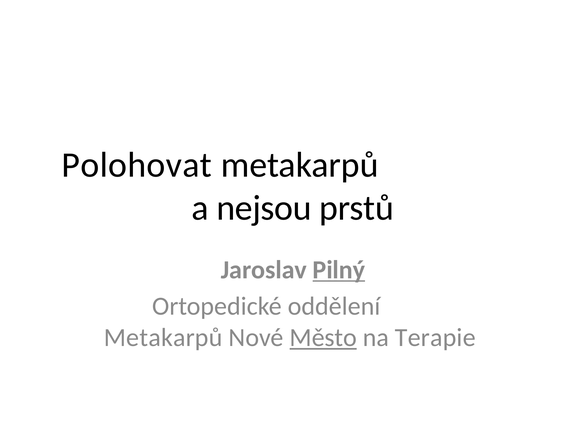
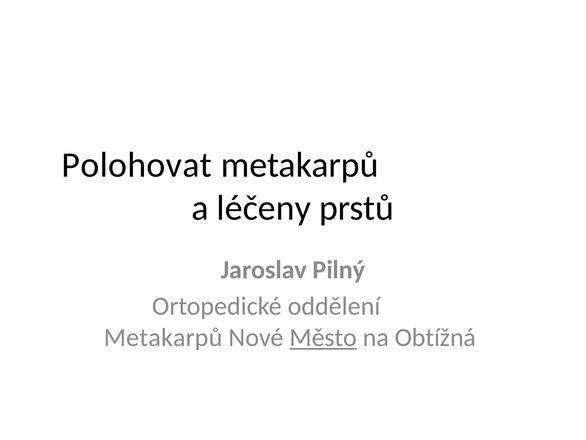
nejsou: nejsou -> léčeny
Pilný underline: present -> none
Terapie: Terapie -> Obtížná
